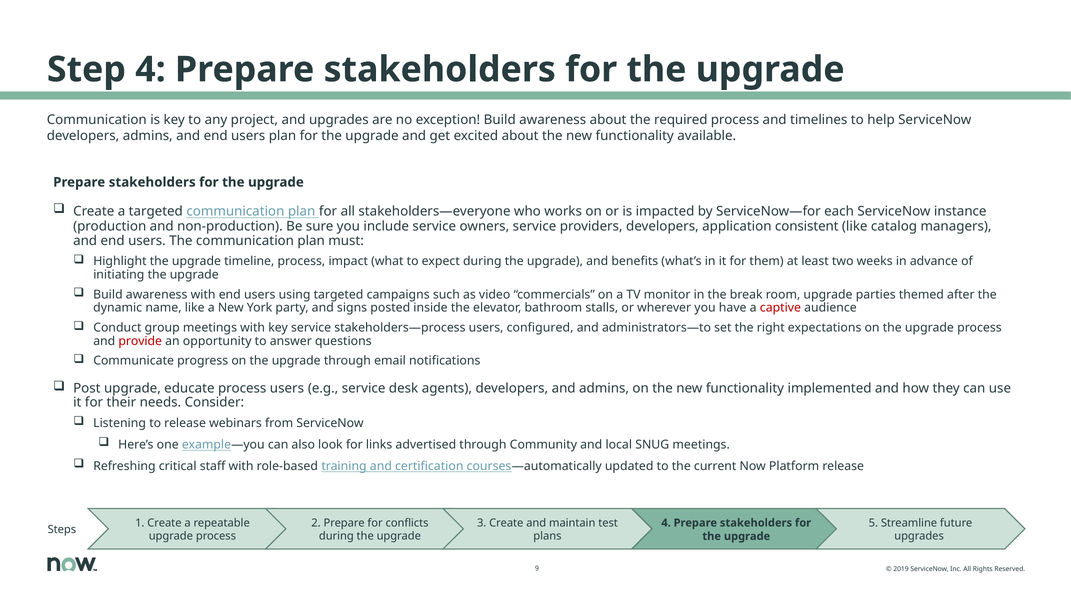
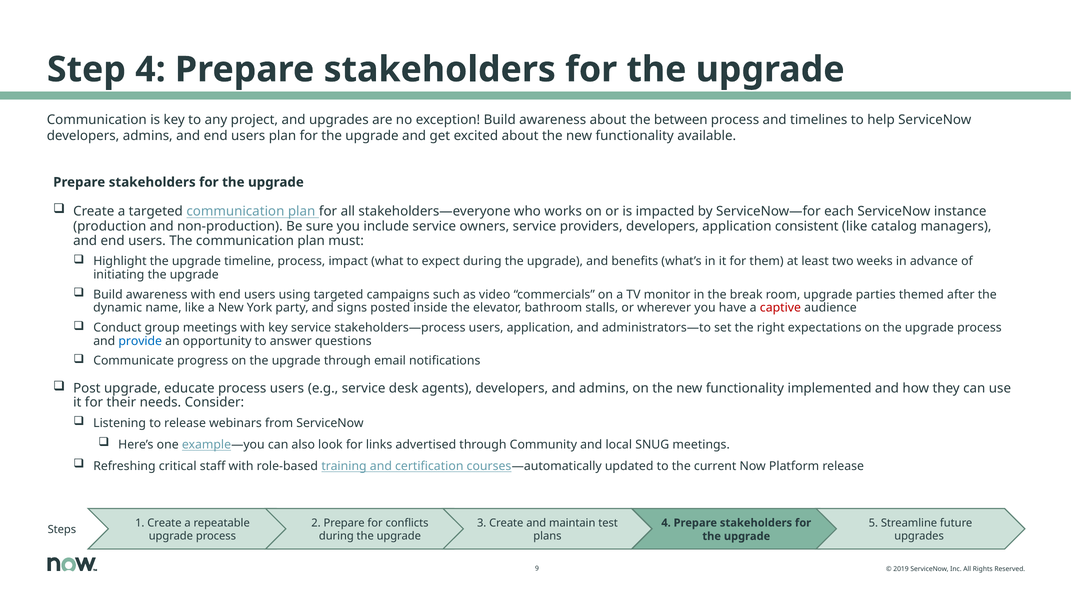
required: required -> between
users configured: configured -> application
provide colour: red -> blue
